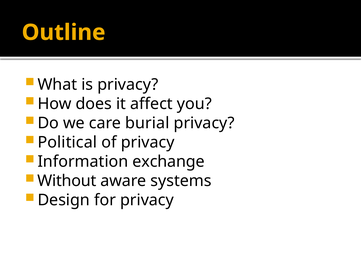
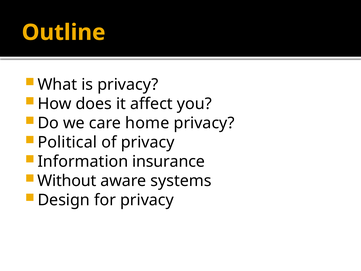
burial: burial -> home
exchange: exchange -> insurance
